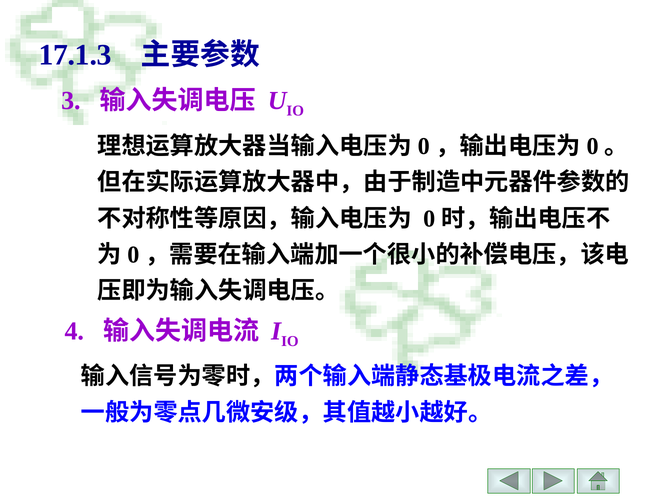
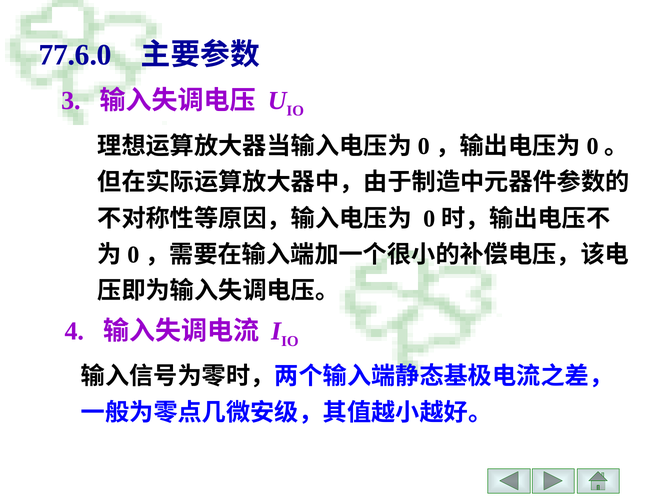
17.1.3: 17.1.3 -> 77.6.0
